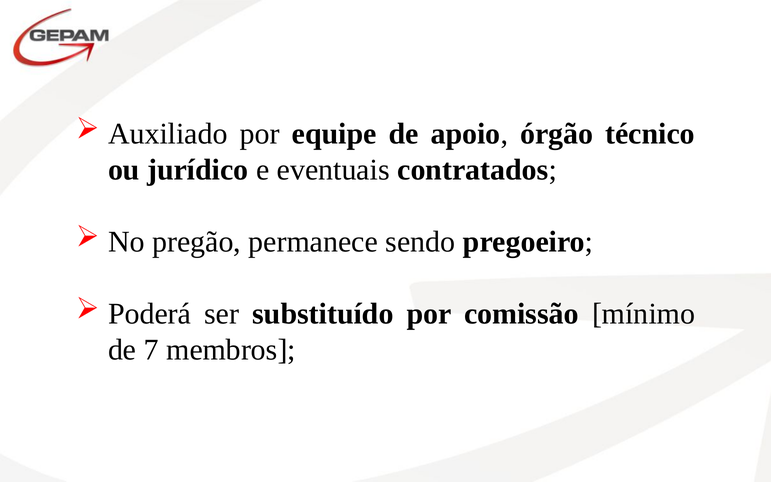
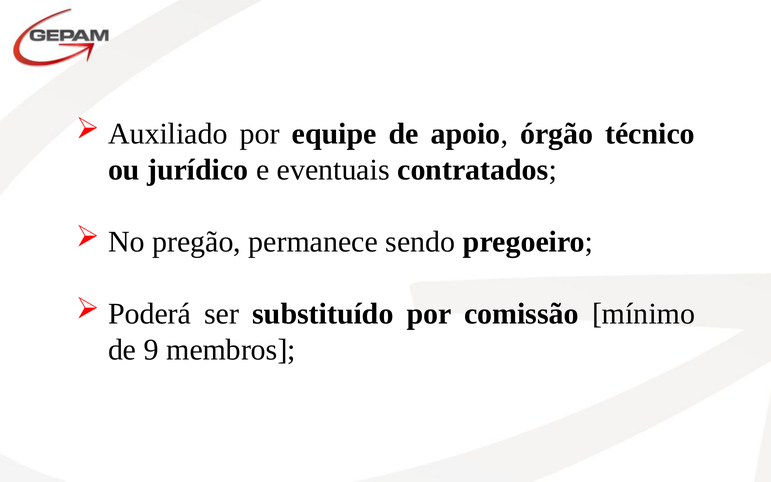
7: 7 -> 9
